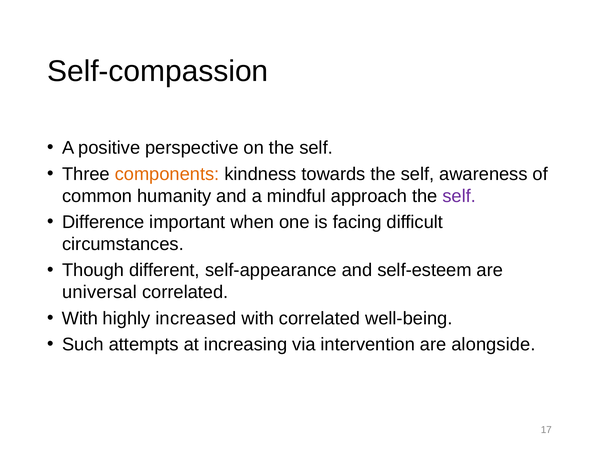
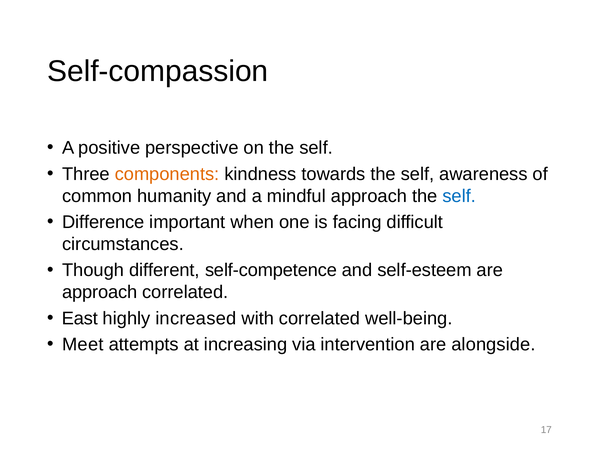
self at (459, 196) colour: purple -> blue
self-appearance: self-appearance -> self-competence
universal at (100, 292): universal -> approach
With at (80, 318): With -> East
Such: Such -> Meet
